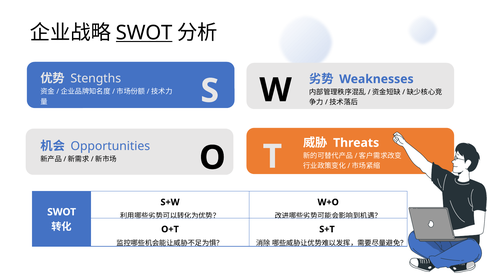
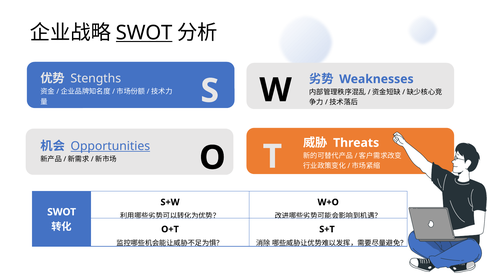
Opportunities underline: none -> present
